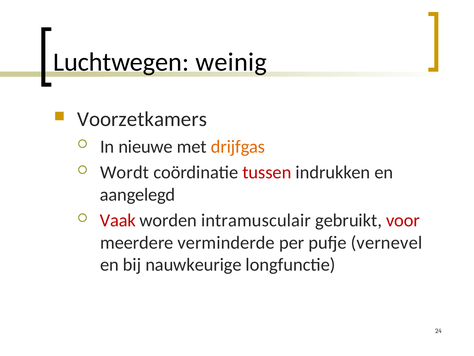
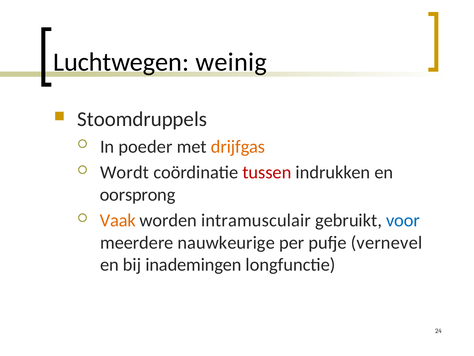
Voorzetkamers: Voorzetkamers -> Stoomdruppels
nieuwe: nieuwe -> poeder
aangelegd: aangelegd -> oorsprong
Vaak colour: red -> orange
voor colour: red -> blue
verminderde: verminderde -> nauwkeurige
nauwkeurige: nauwkeurige -> inademingen
